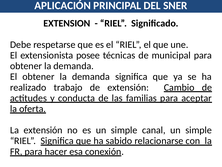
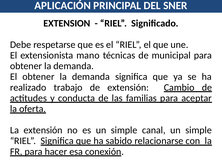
posee: posee -> mano
